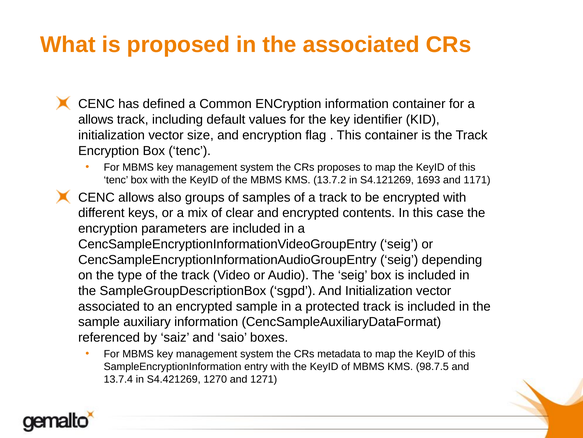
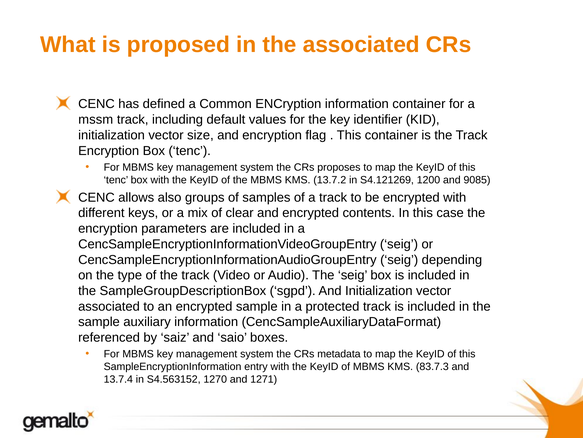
allows at (96, 119): allows -> mssm
1693: 1693 -> 1200
1171: 1171 -> 9085
98.7.5: 98.7.5 -> 83.7.3
S4.421269: S4.421269 -> S4.563152
